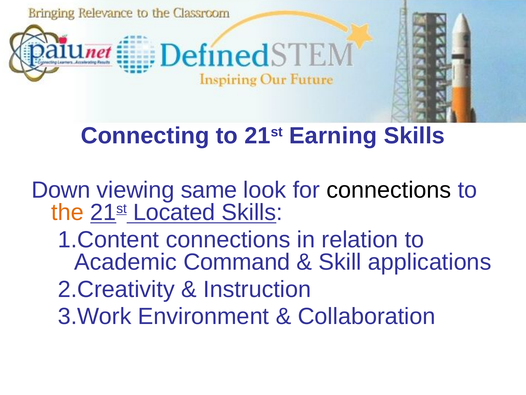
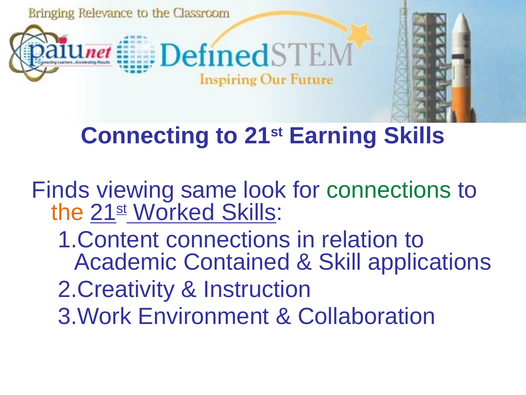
Down: Down -> Finds
connections at (389, 190) colour: black -> green
Located: Located -> Worked
Command: Command -> Contained
